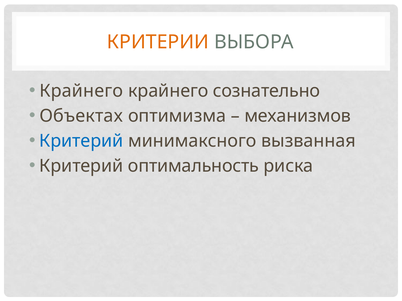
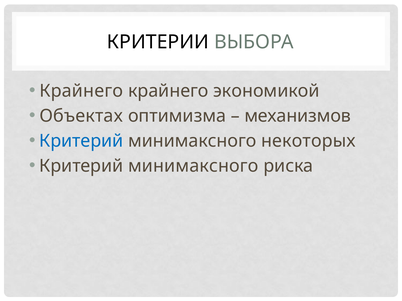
КРИТЕРИИ colour: orange -> black
сознательно: сознательно -> экономикой
вызванная: вызванная -> некоторых
оптимальность at (193, 166): оптимальность -> минимаксного
